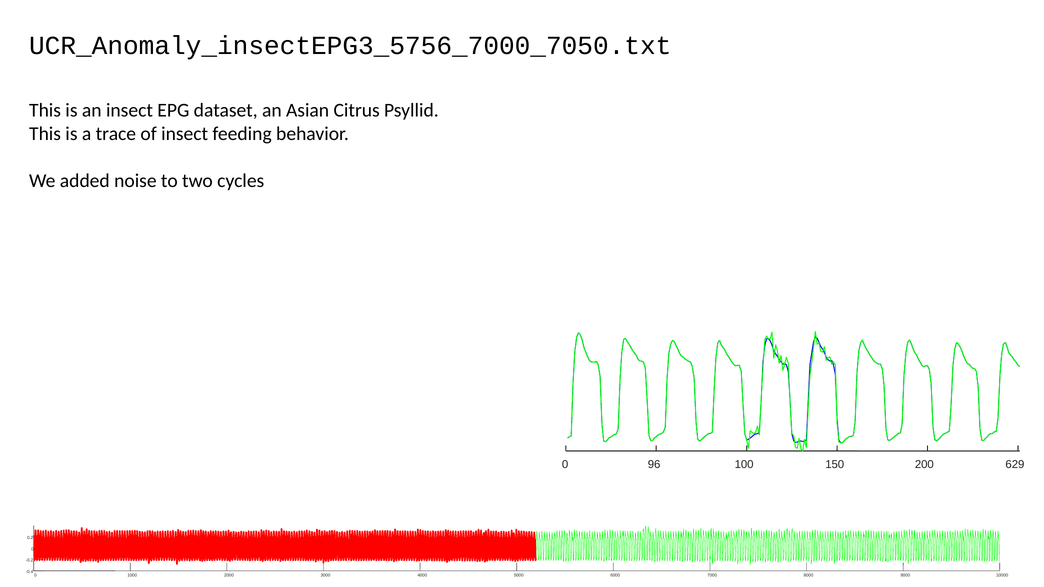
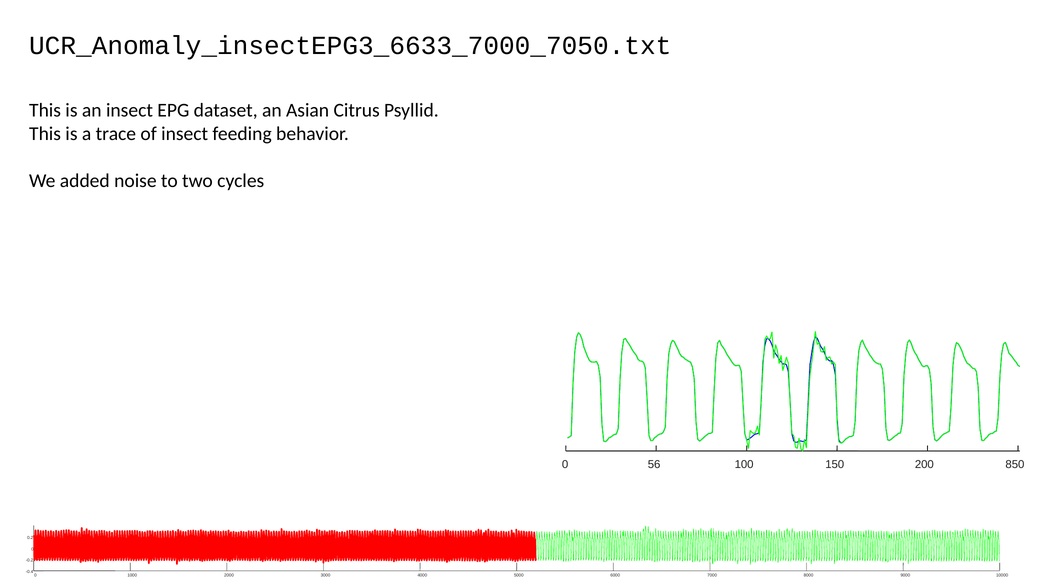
UCR_Anomaly_insectEPG3_5756_7000_7050.txt: UCR_Anomaly_insectEPG3_5756_7000_7050.txt -> UCR_Anomaly_insectEPG3_6633_7000_7050.txt
96: 96 -> 56
629: 629 -> 850
